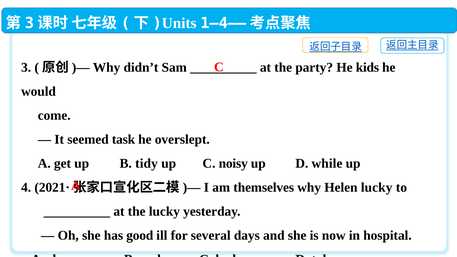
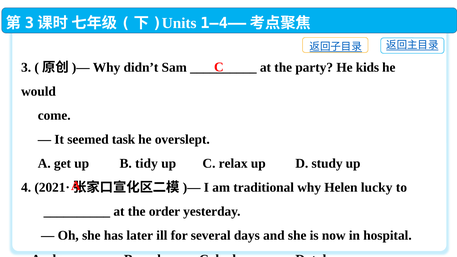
noisy: noisy -> relax
while: while -> study
themselves: themselves -> traditional
the lucky: lucky -> order
good: good -> later
